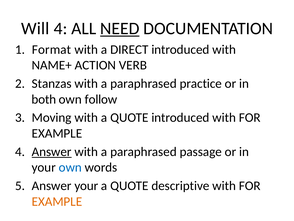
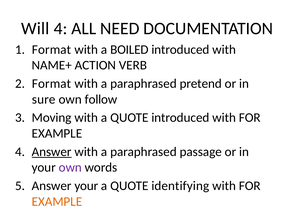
NEED underline: present -> none
DIRECT: DIRECT -> BOILED
Stanzas at (52, 83): Stanzas -> Format
practice: practice -> pretend
both: both -> sure
own at (70, 167) colour: blue -> purple
descriptive: descriptive -> identifying
